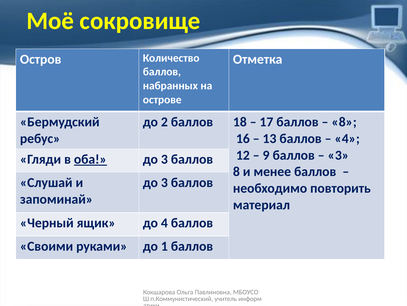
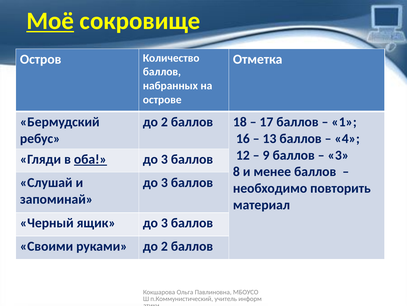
Моё underline: none -> present
8 at (344, 122): 8 -> 1
ящик до 4: 4 -> 3
руками до 1: 1 -> 2
